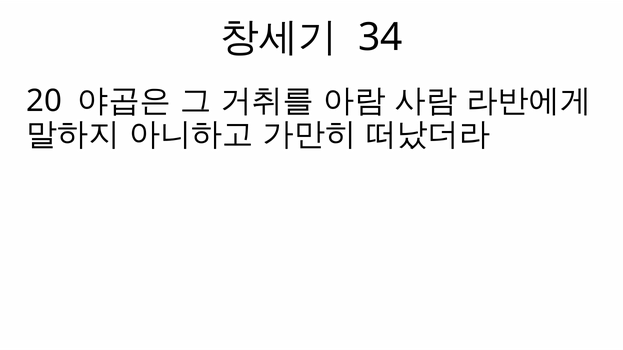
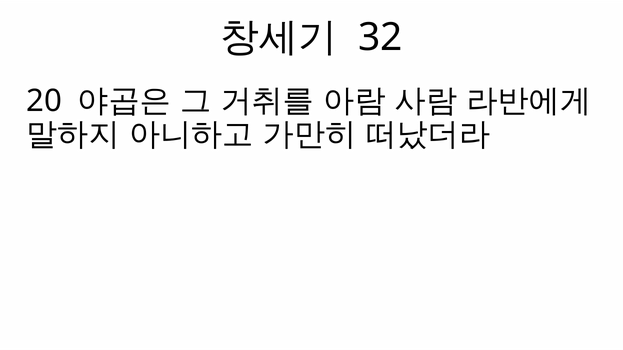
34: 34 -> 32
